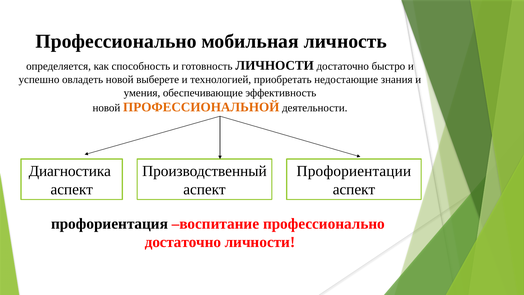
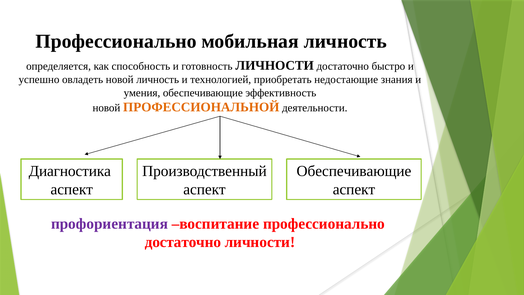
новой выберете: выберете -> личность
Профориентации at (354, 171): Профориентации -> Обеспечивающие
профориентация colour: black -> purple
